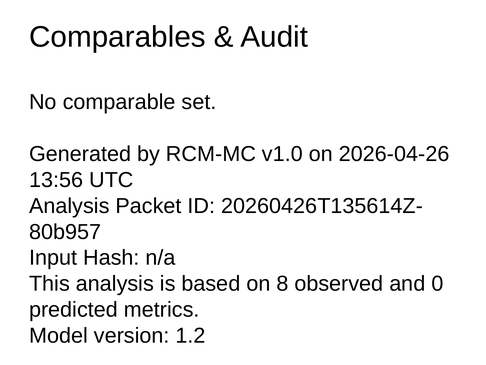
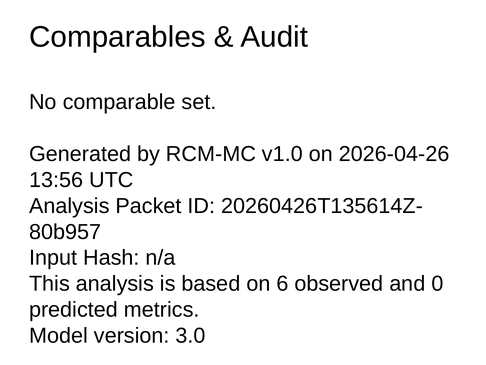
8: 8 -> 6
1.2: 1.2 -> 3.0
